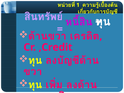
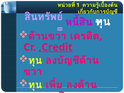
,Credit underline: none -> present
